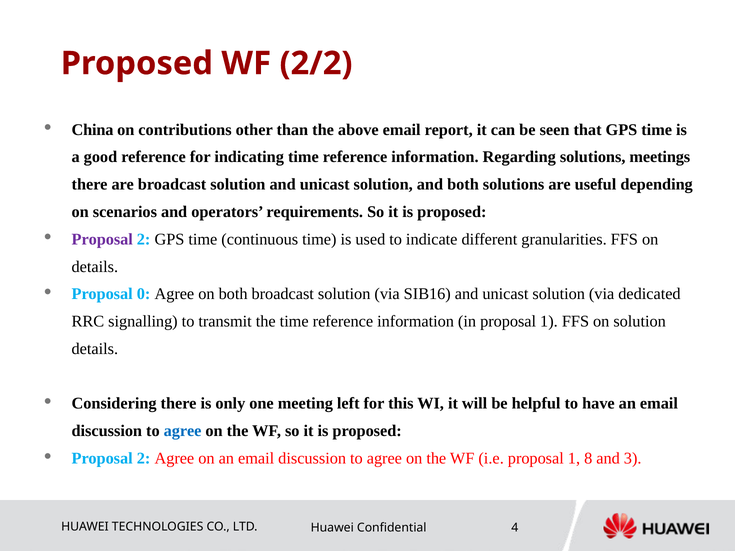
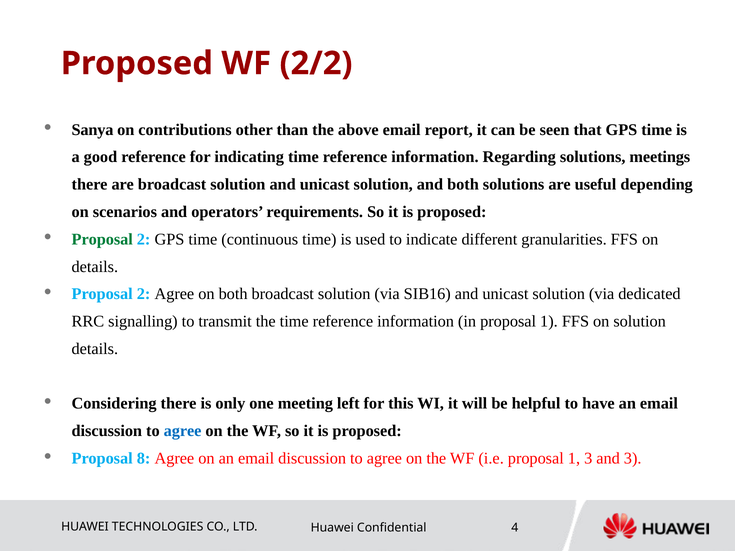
China: China -> Sanya
Proposal at (102, 239) colour: purple -> green
0 at (144, 294): 0 -> 2
2 at (144, 459): 2 -> 8
1 8: 8 -> 3
